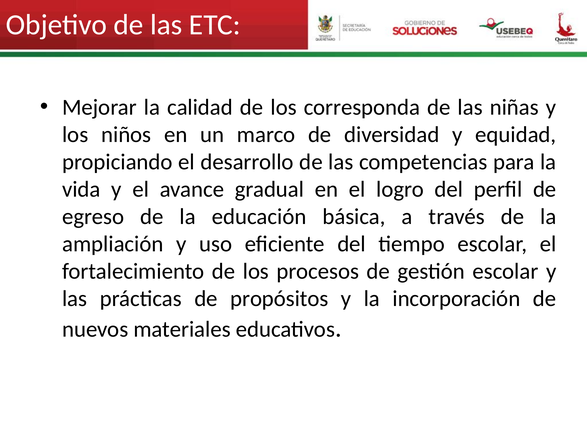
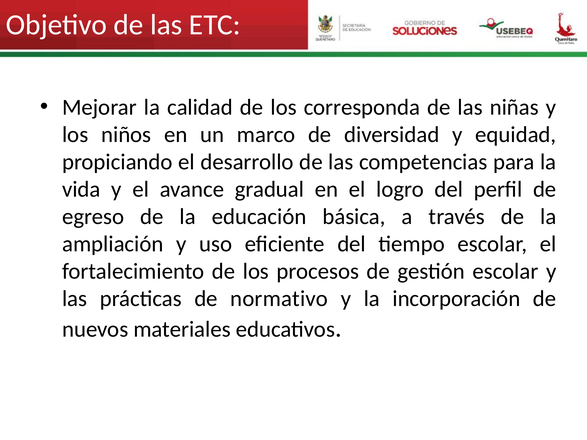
propósitos: propósitos -> normativo
